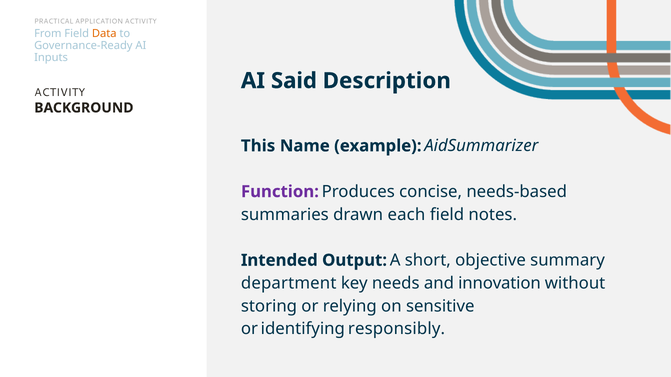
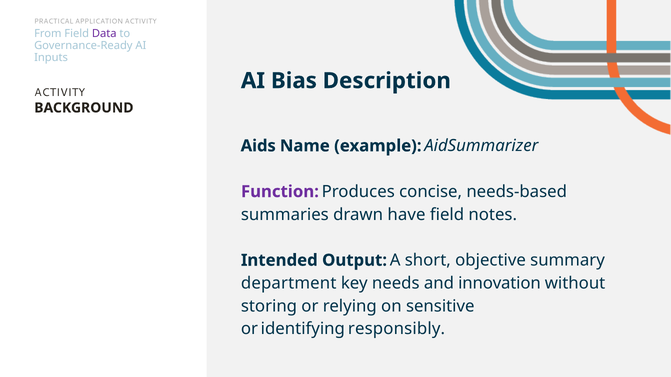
Data colour: orange -> purple
Said: Said -> Bias
This: This -> Aids
each: each -> have
